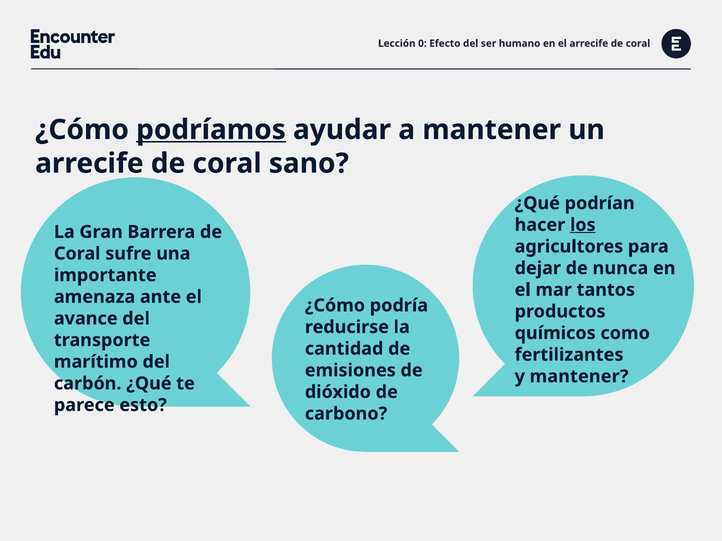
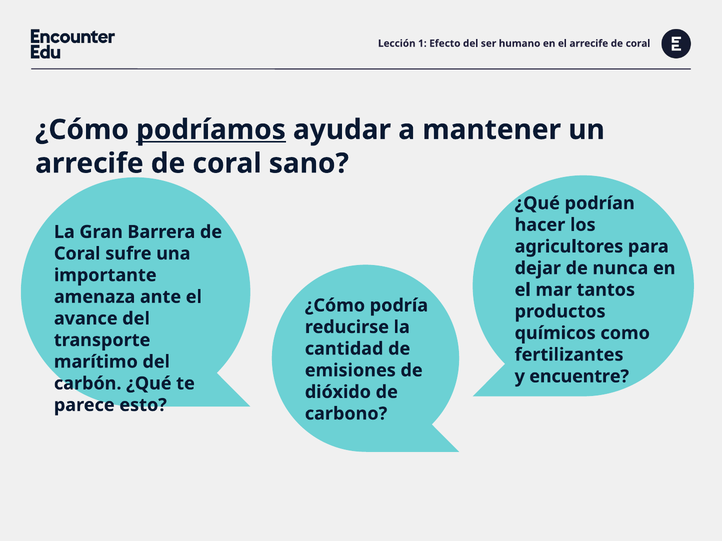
0: 0 -> 1
los underline: present -> none
y mantener: mantener -> encuentre
